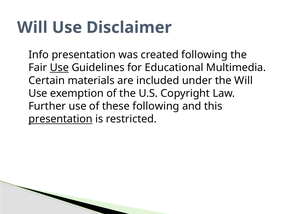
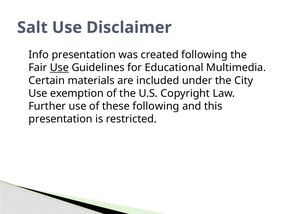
Will at (32, 27): Will -> Salt
the Will: Will -> City
presentation at (61, 119) underline: present -> none
